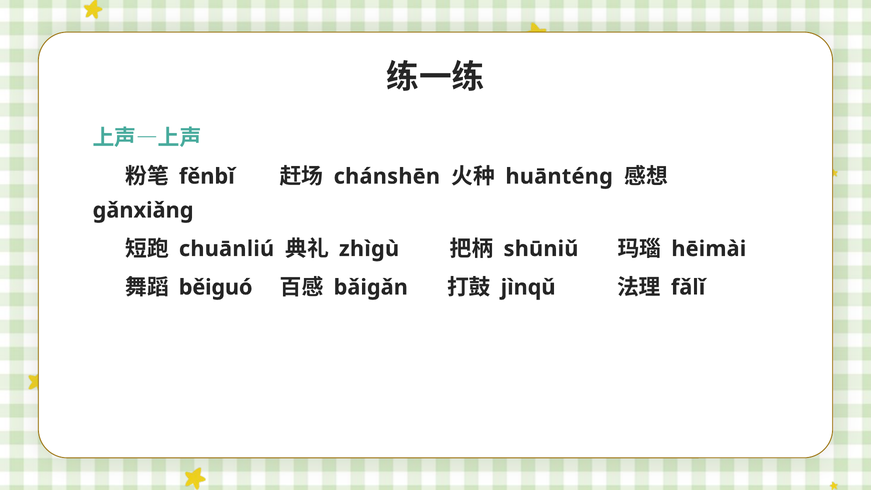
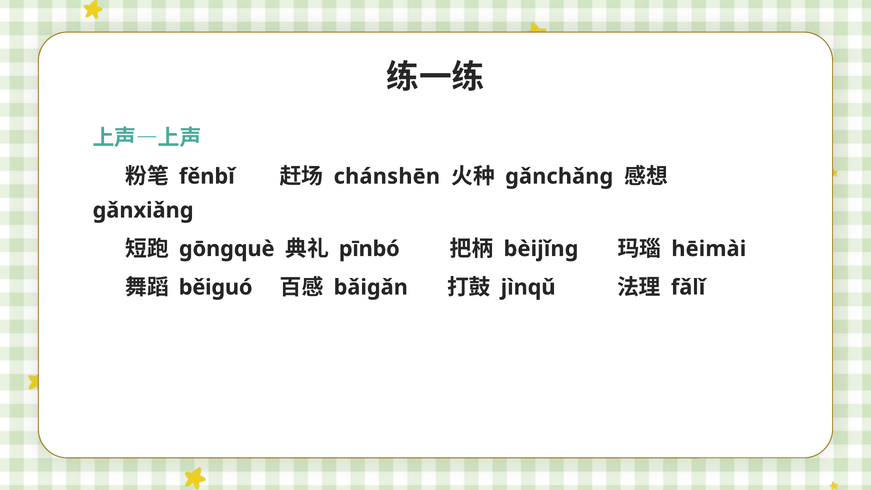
huānténg: huānténg -> gǎnchǎng
chuānliú: chuānliú -> ɡōnɡquè
zhìɡù: zhìɡù -> pīnbó
shūniǔ: shūniǔ -> bèijǐng
